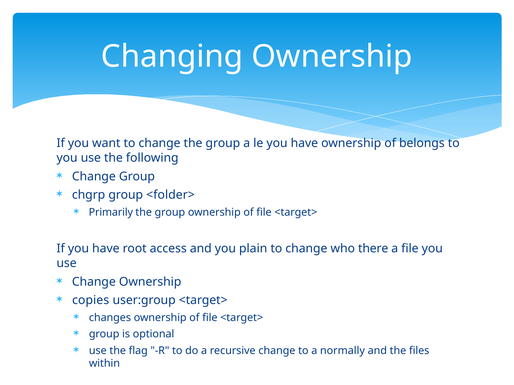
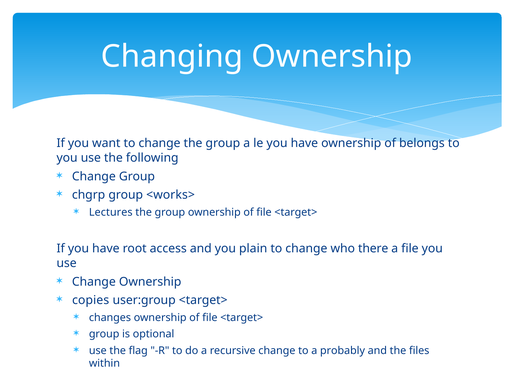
<folder>: <folder> -> <works>
Primarily: Primarily -> Lectures
normally: normally -> probably
